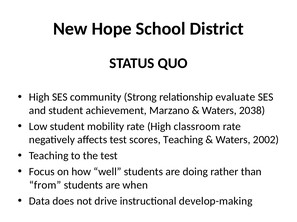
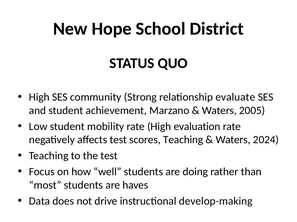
2038: 2038 -> 2005
classroom: classroom -> evaluation
2002: 2002 -> 2024
from: from -> most
when: when -> haves
